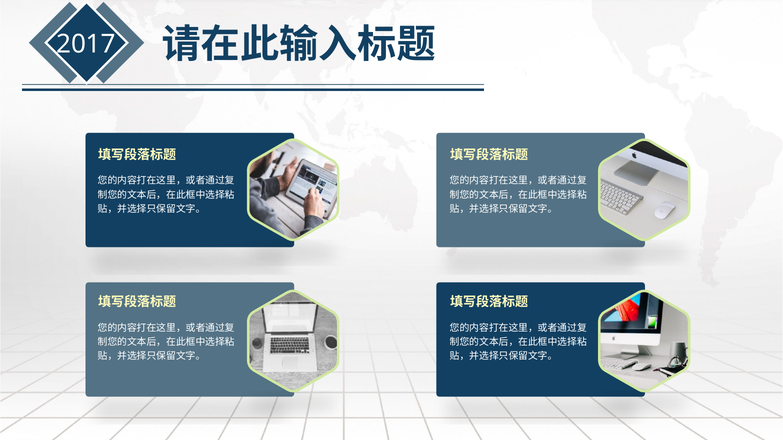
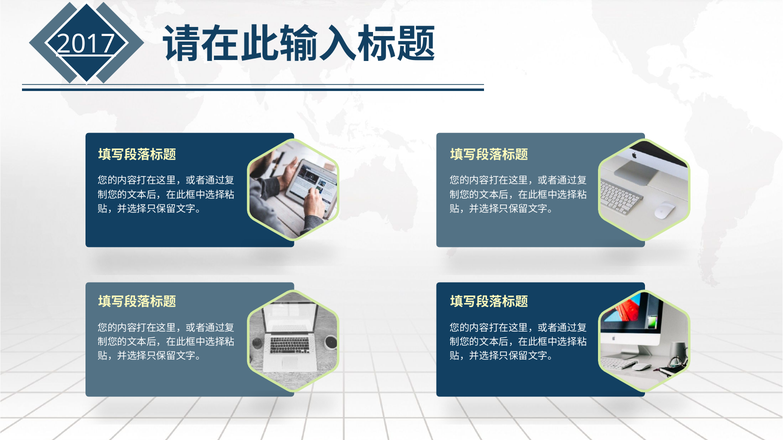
2017 underline: none -> present
